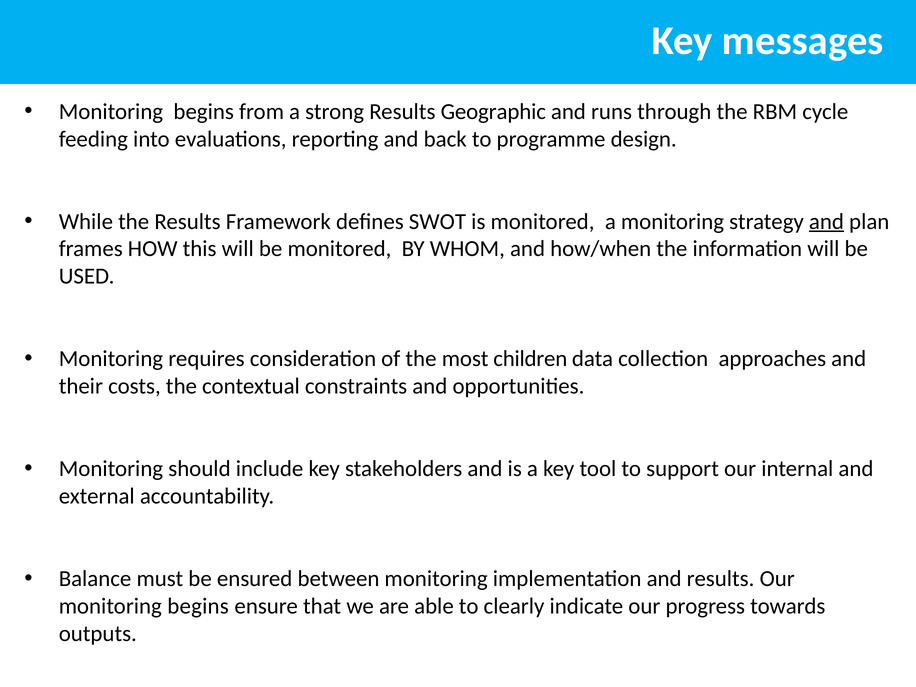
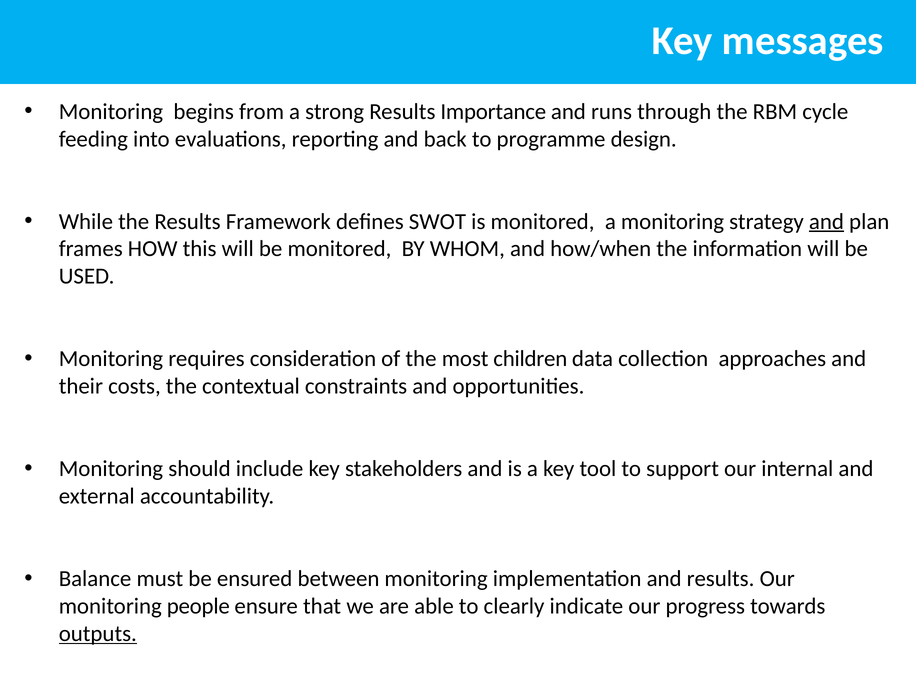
Geographic: Geographic -> Importance
begins at (198, 606): begins -> people
outputs underline: none -> present
